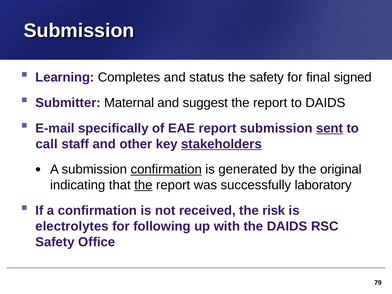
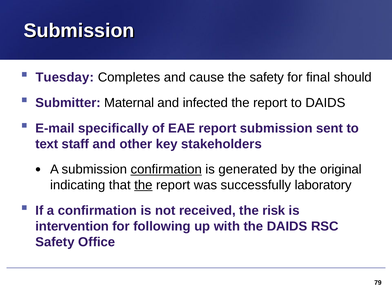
Learning: Learning -> Tuesday
status: status -> cause
signed: signed -> should
suggest: suggest -> infected
sent underline: present -> none
call: call -> text
stakeholders underline: present -> none
electrolytes: electrolytes -> intervention
